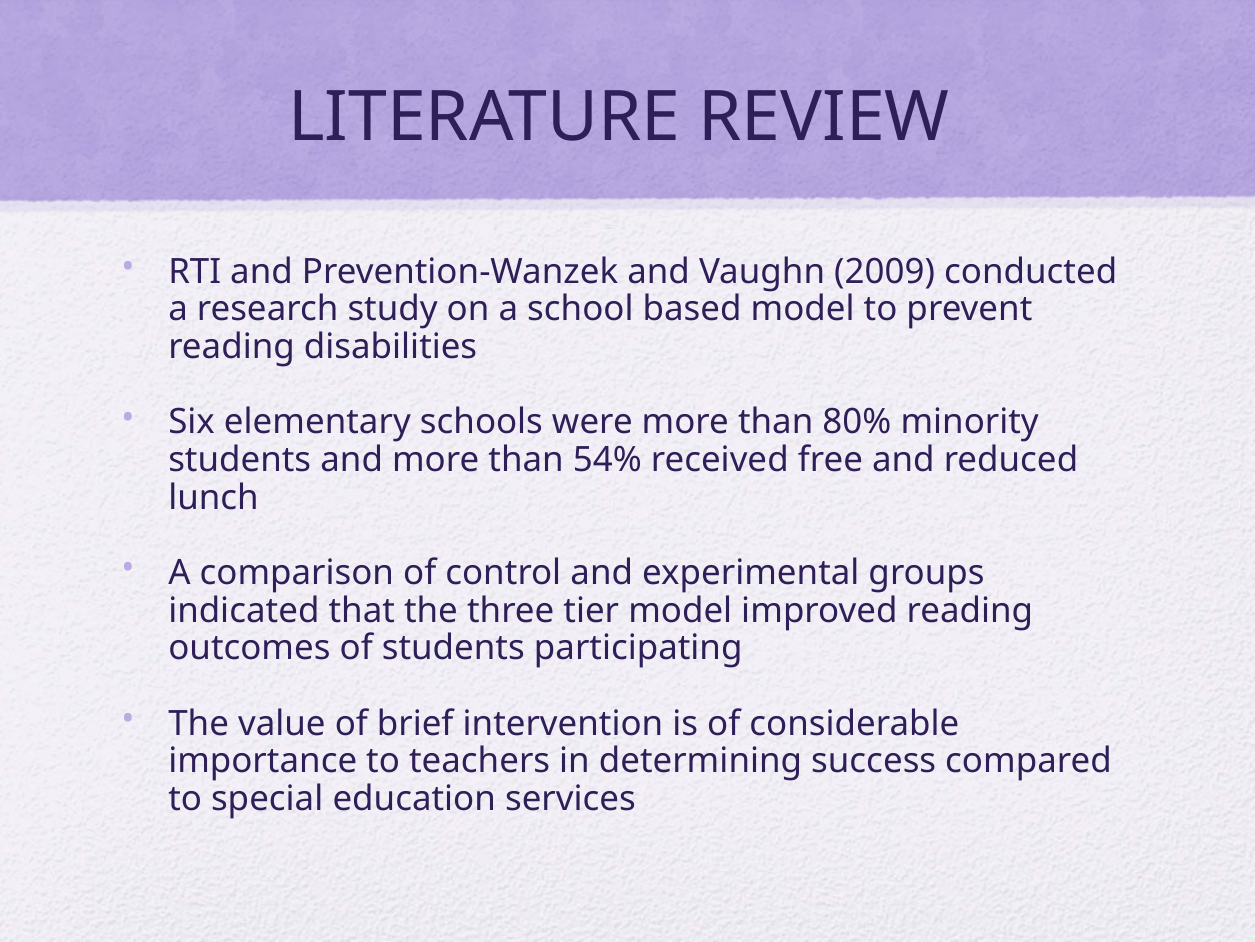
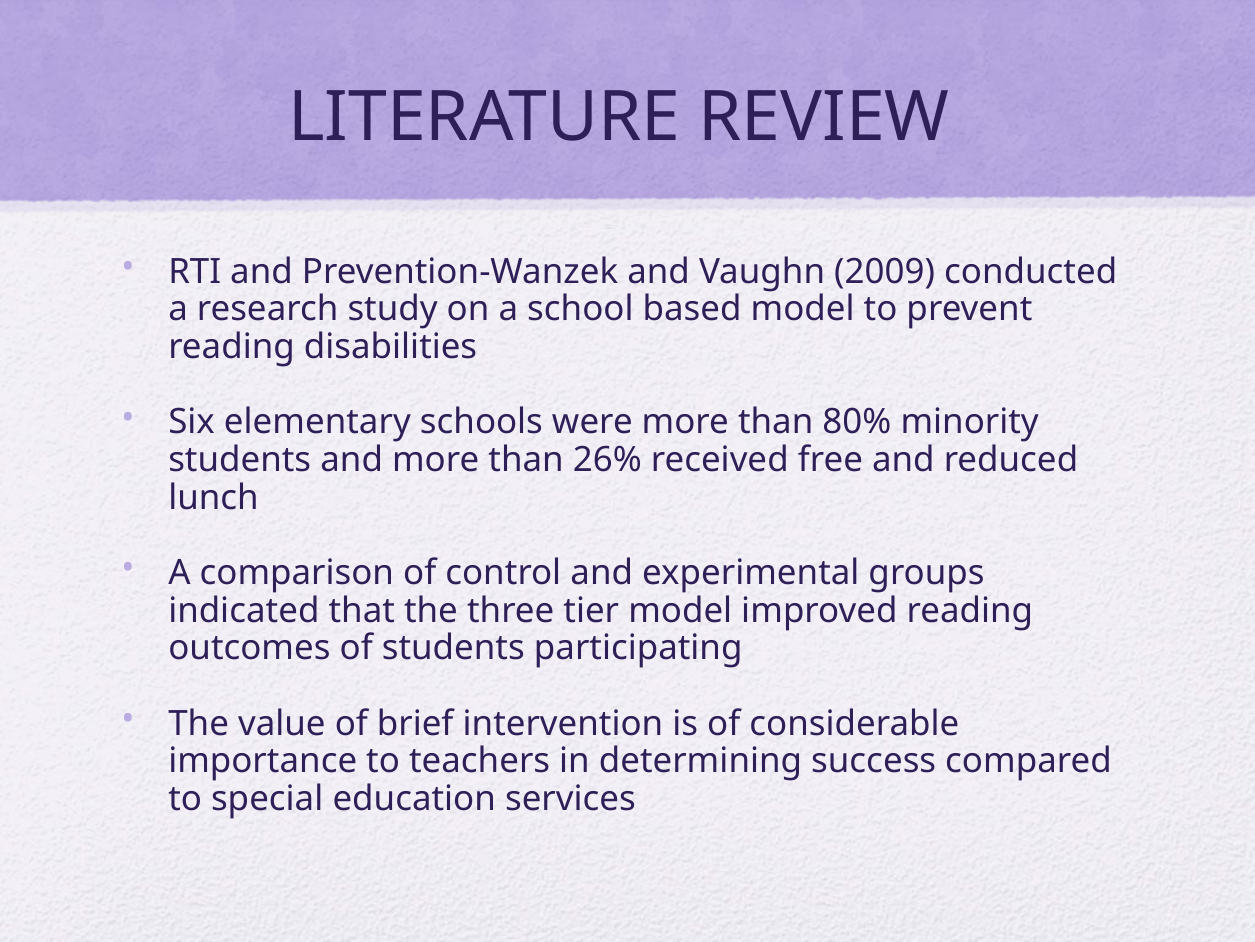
54%: 54% -> 26%
